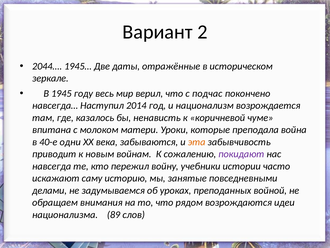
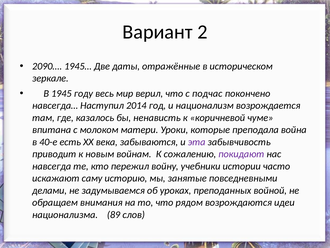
2044…: 2044… -> 2090…
одни: одни -> есть
эта colour: orange -> purple
